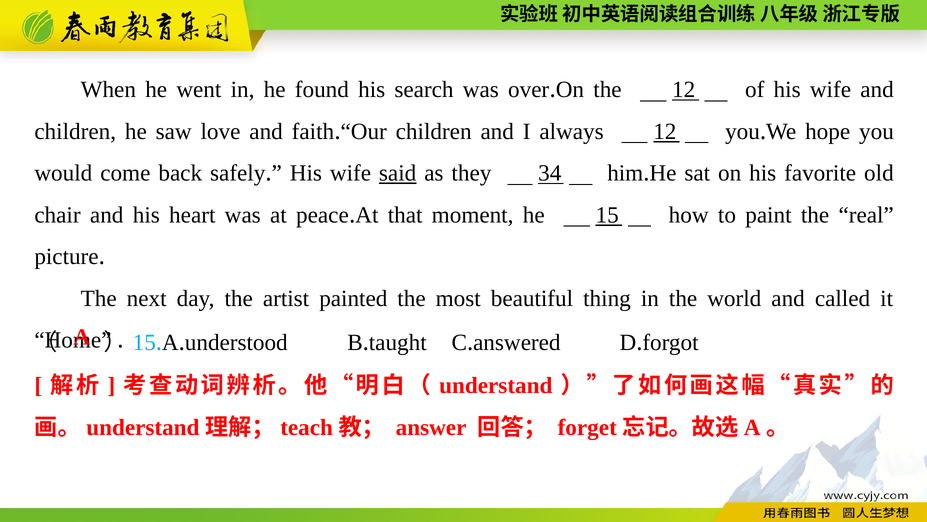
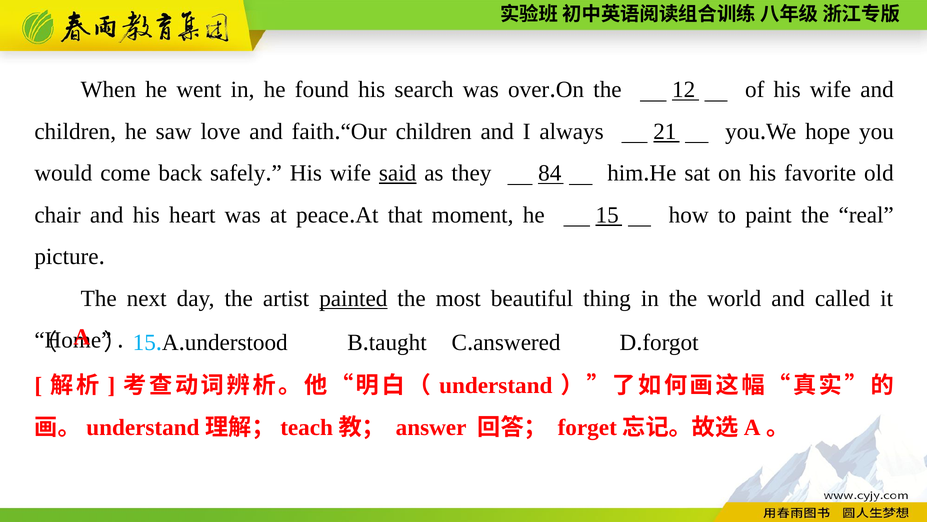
always 12: 12 -> 21
34: 34 -> 84
painted underline: none -> present
